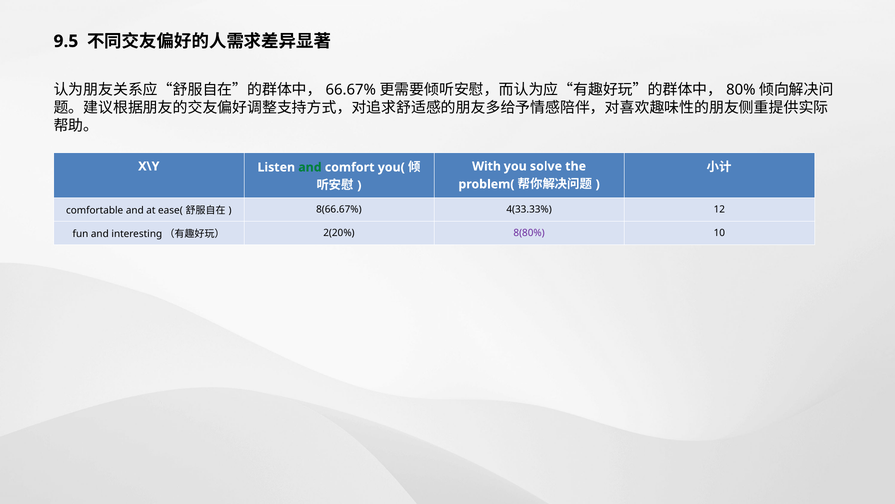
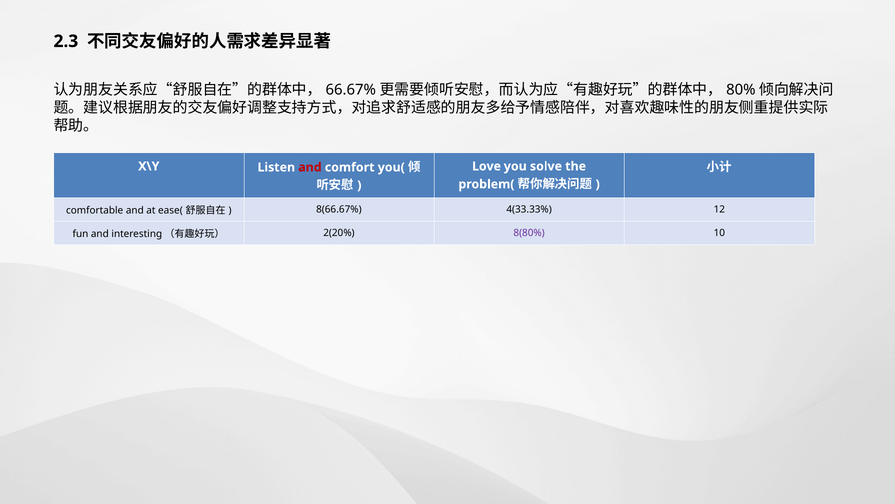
9.5: 9.5 -> 2.3
and at (310, 167) colour: green -> red
With: With -> Love
